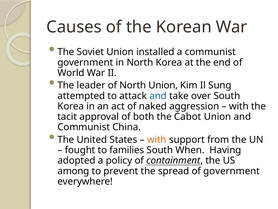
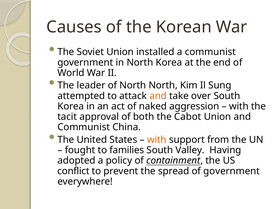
North Union: Union -> North
and at (158, 96) colour: blue -> orange
When: When -> Valley
among: among -> conflict
